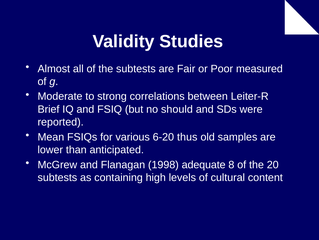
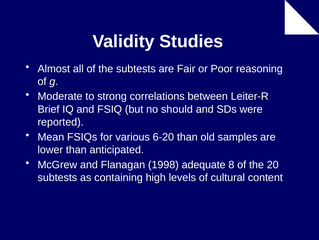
measured: measured -> reasoning
6-20 thus: thus -> than
